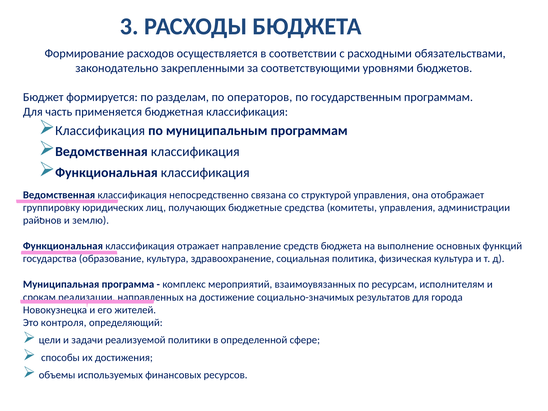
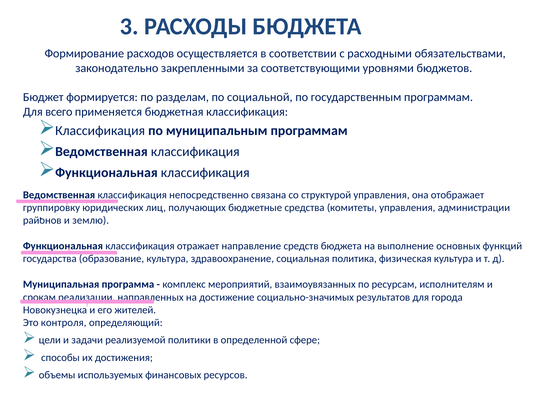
операторов: операторов -> социальной
часть: часть -> всего
